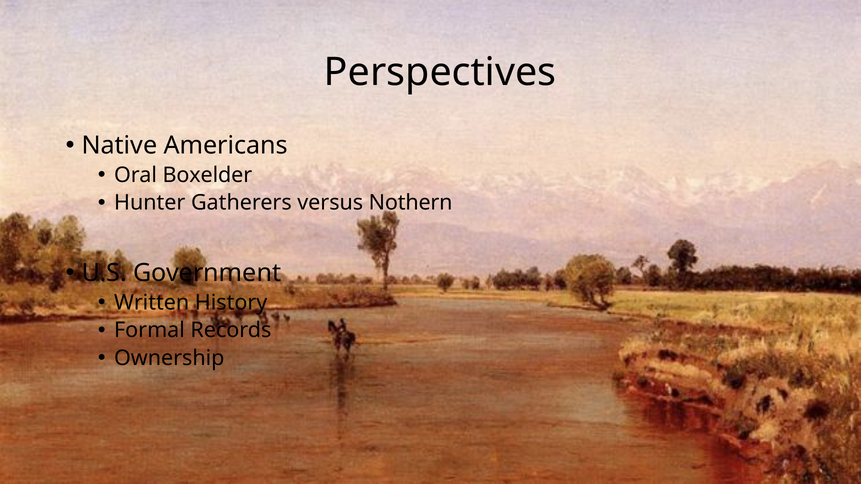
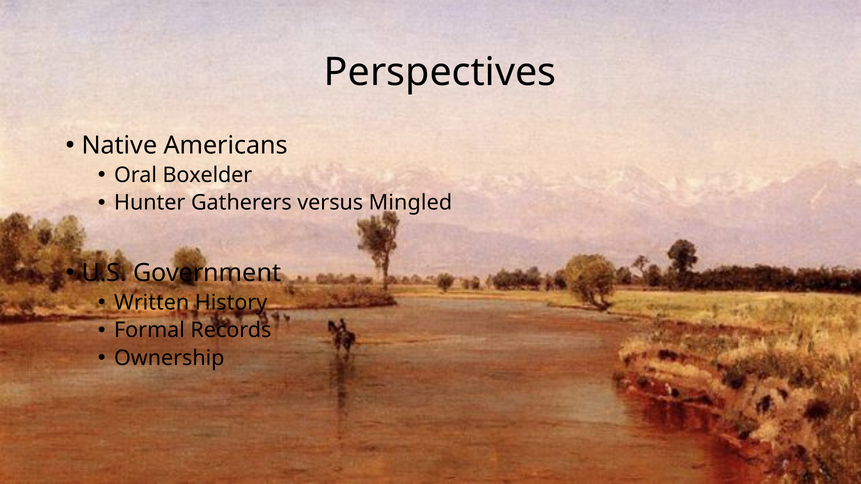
Nothern: Nothern -> Mingled
